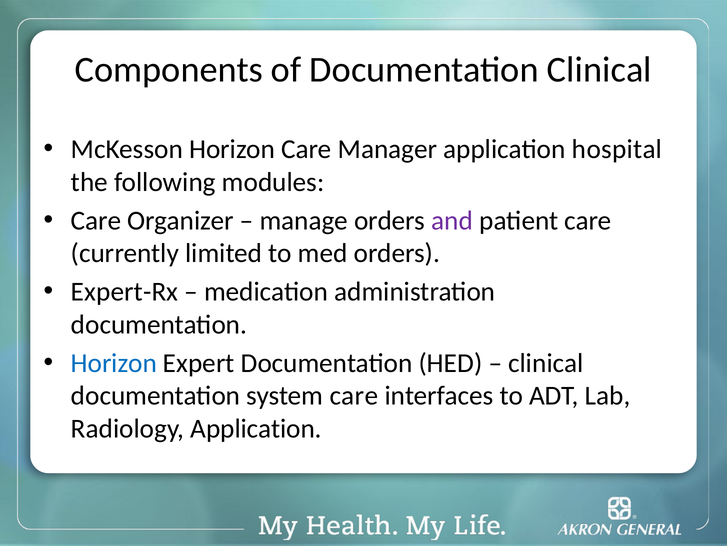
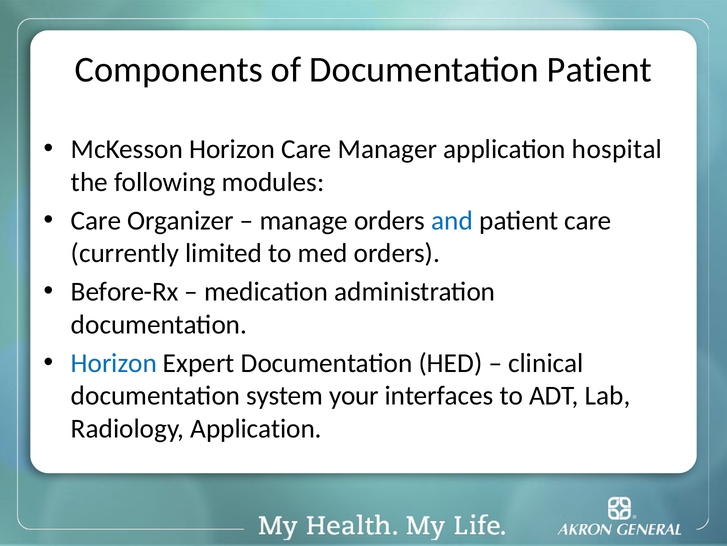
Documentation Clinical: Clinical -> Patient
and colour: purple -> blue
Expert-Rx: Expert-Rx -> Before-Rx
system care: care -> your
